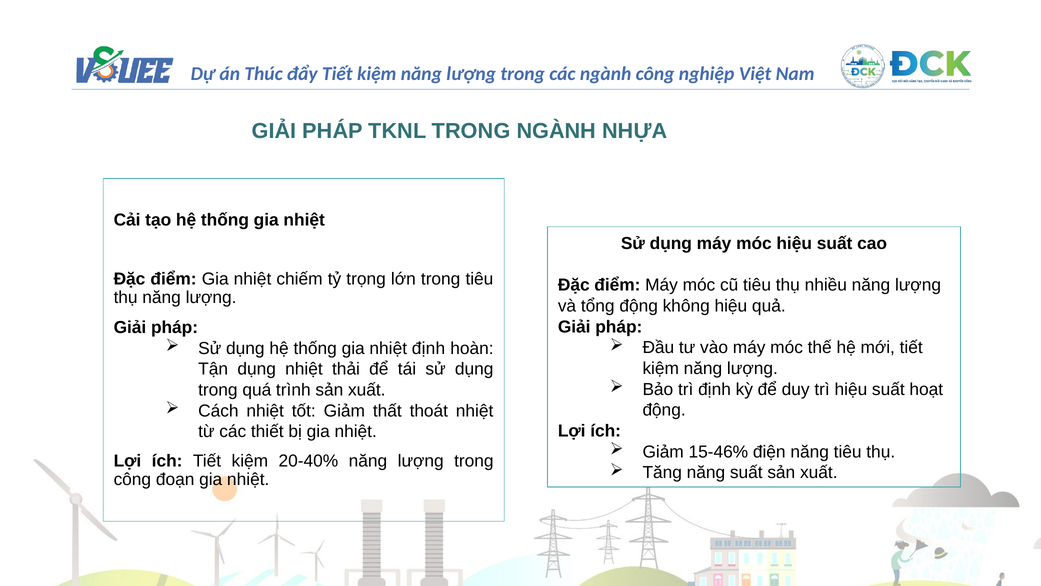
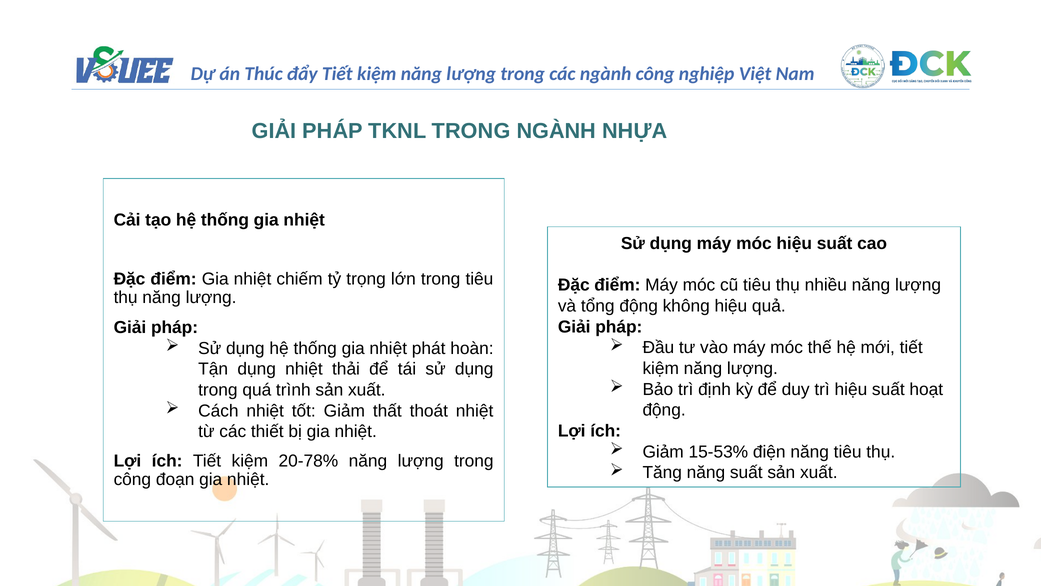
nhiệt định: định -> phát
15-46%: 15-46% -> 15-53%
20-40%: 20-40% -> 20-78%
